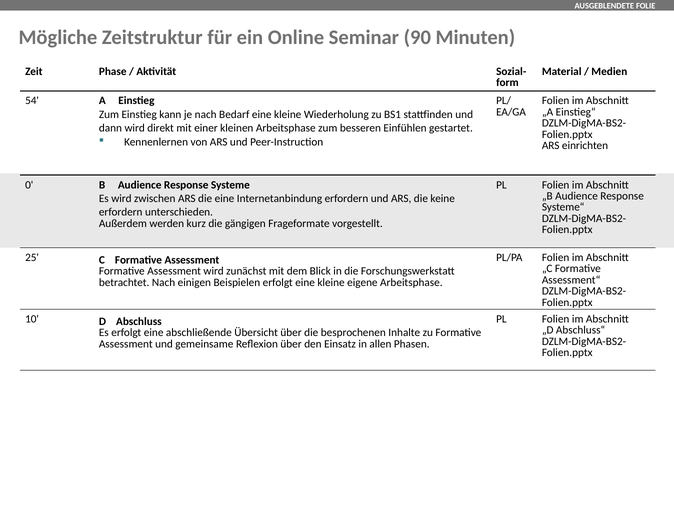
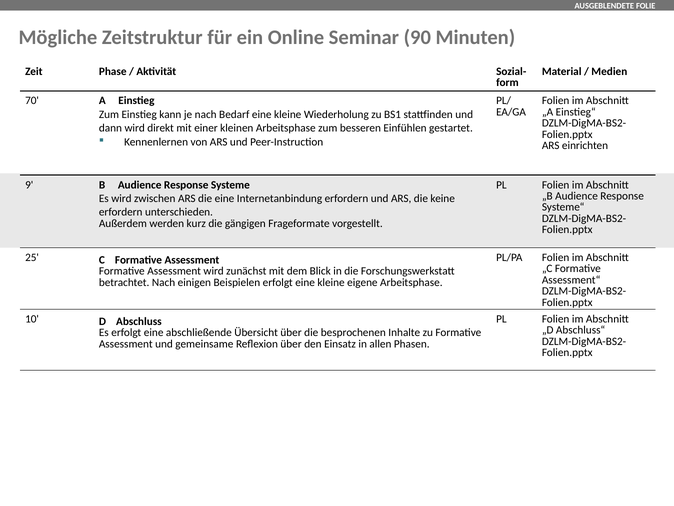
54: 54 -> 70
0: 0 -> 9
